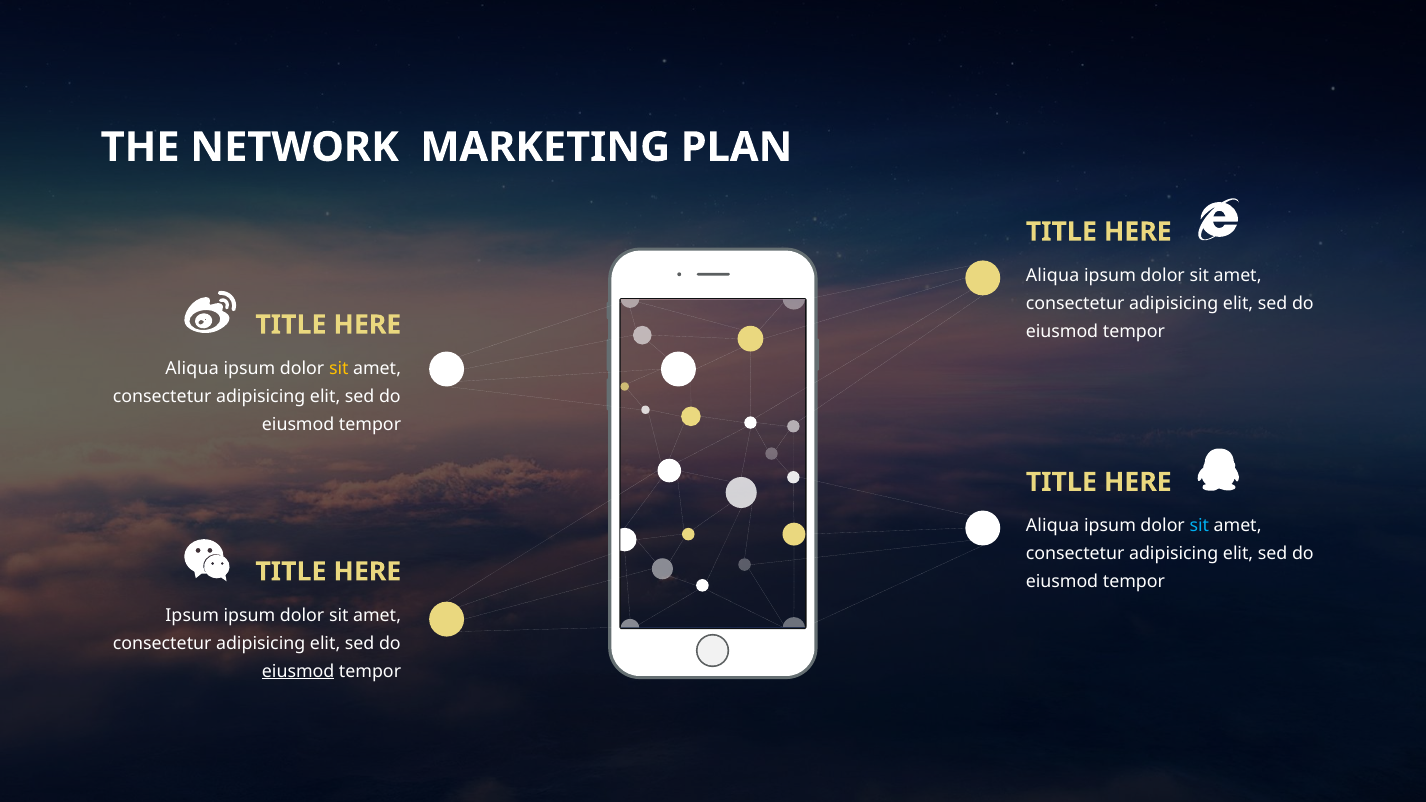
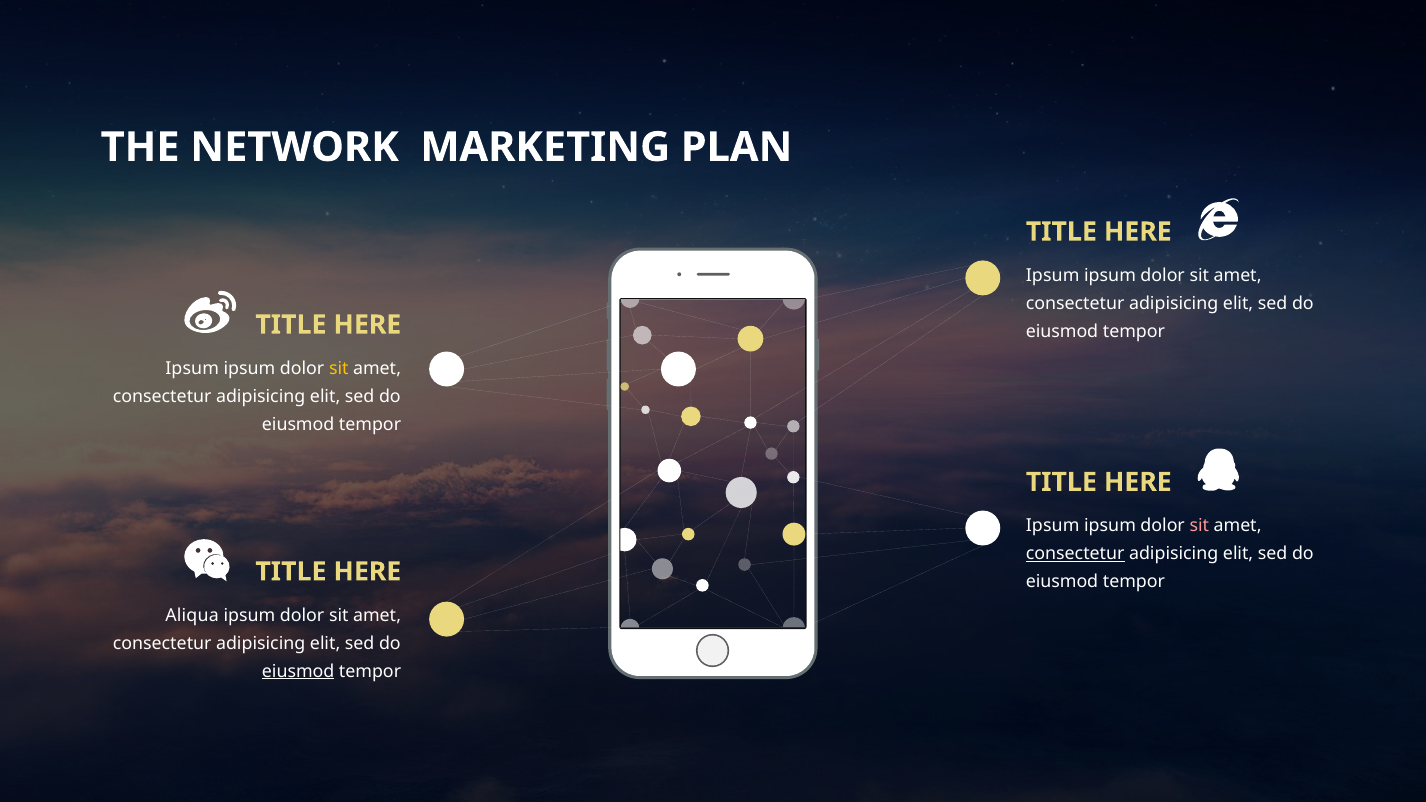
Aliqua at (1053, 276): Aliqua -> Ipsum
Aliqua at (192, 369): Aliqua -> Ipsum
Aliqua at (1053, 526): Aliqua -> Ipsum
sit at (1199, 526) colour: light blue -> pink
consectetur at (1075, 554) underline: none -> present
Ipsum at (192, 616): Ipsum -> Aliqua
